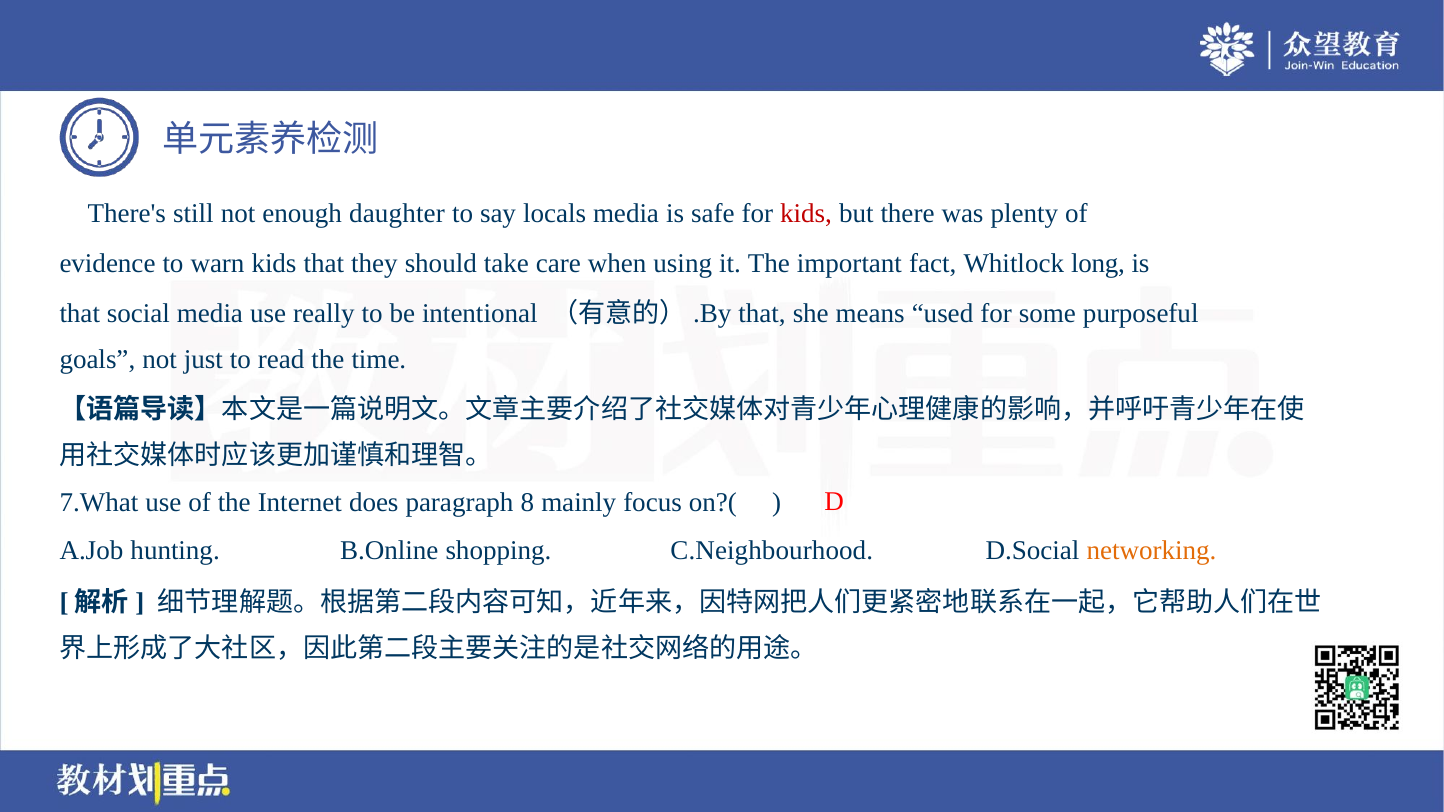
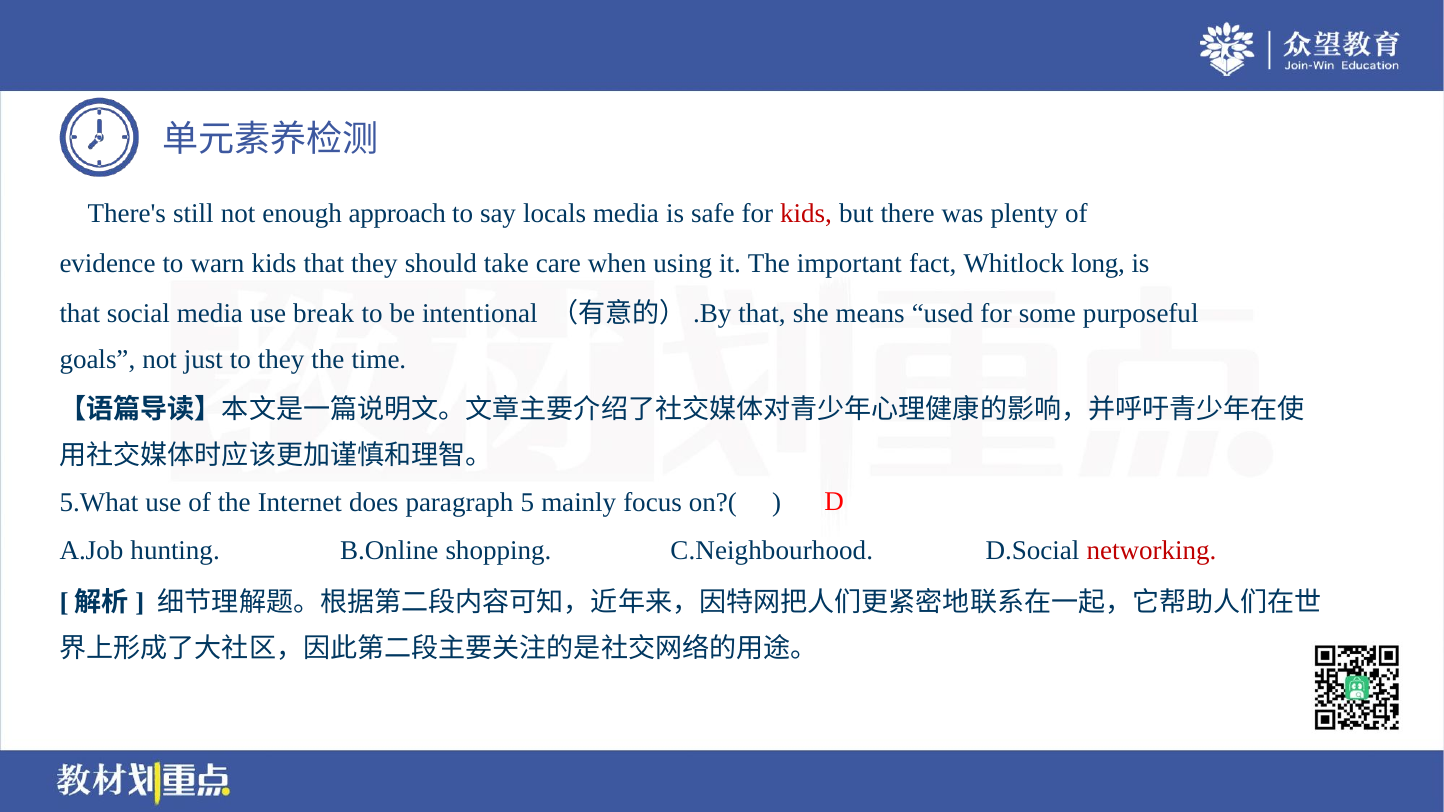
daughter: daughter -> approach
really: really -> break
to read: read -> they
7.What: 7.What -> 5.What
8: 8 -> 5
networking colour: orange -> red
